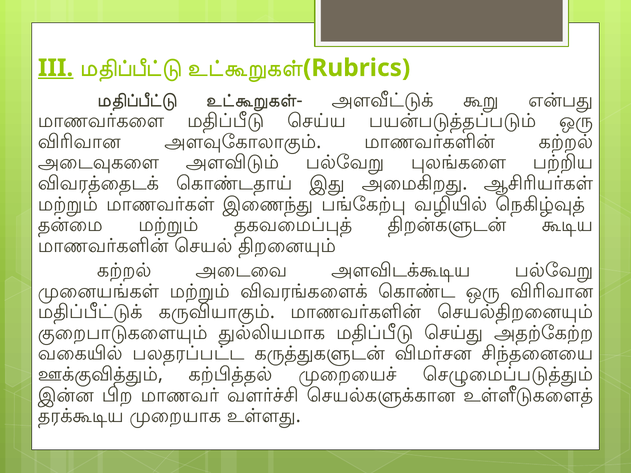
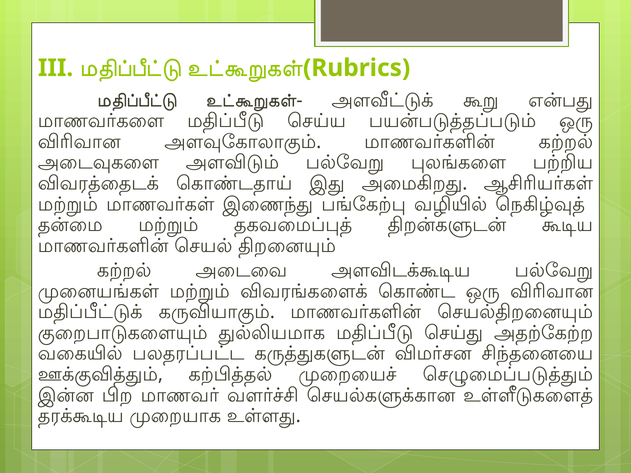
III underline: present -> none
